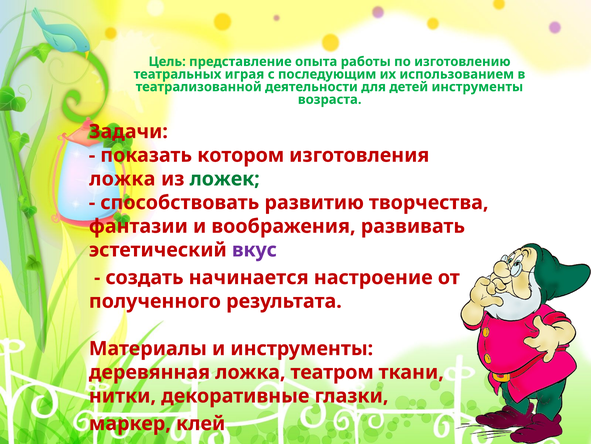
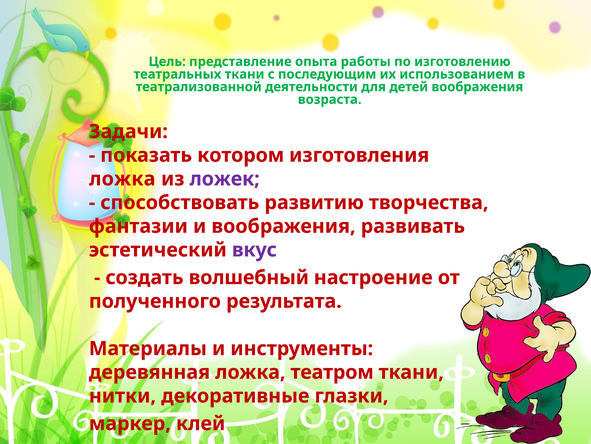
театральных играя: играя -> ткани
детей инструменты: инструменты -> воображения
ложек colour: green -> purple
начинается: начинается -> волшебный
